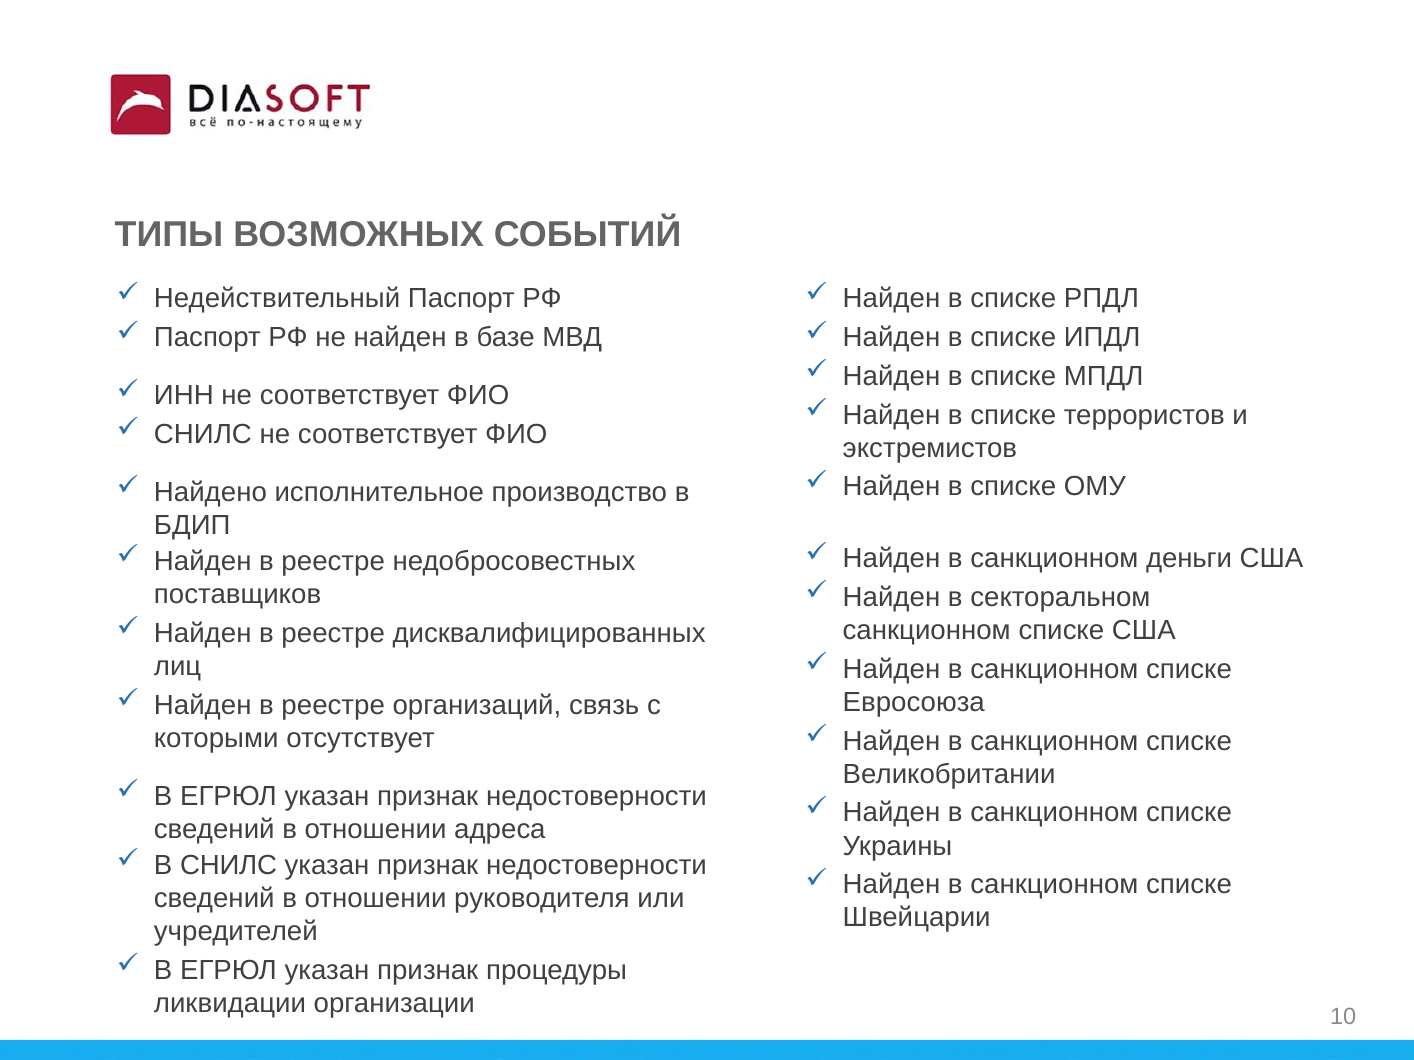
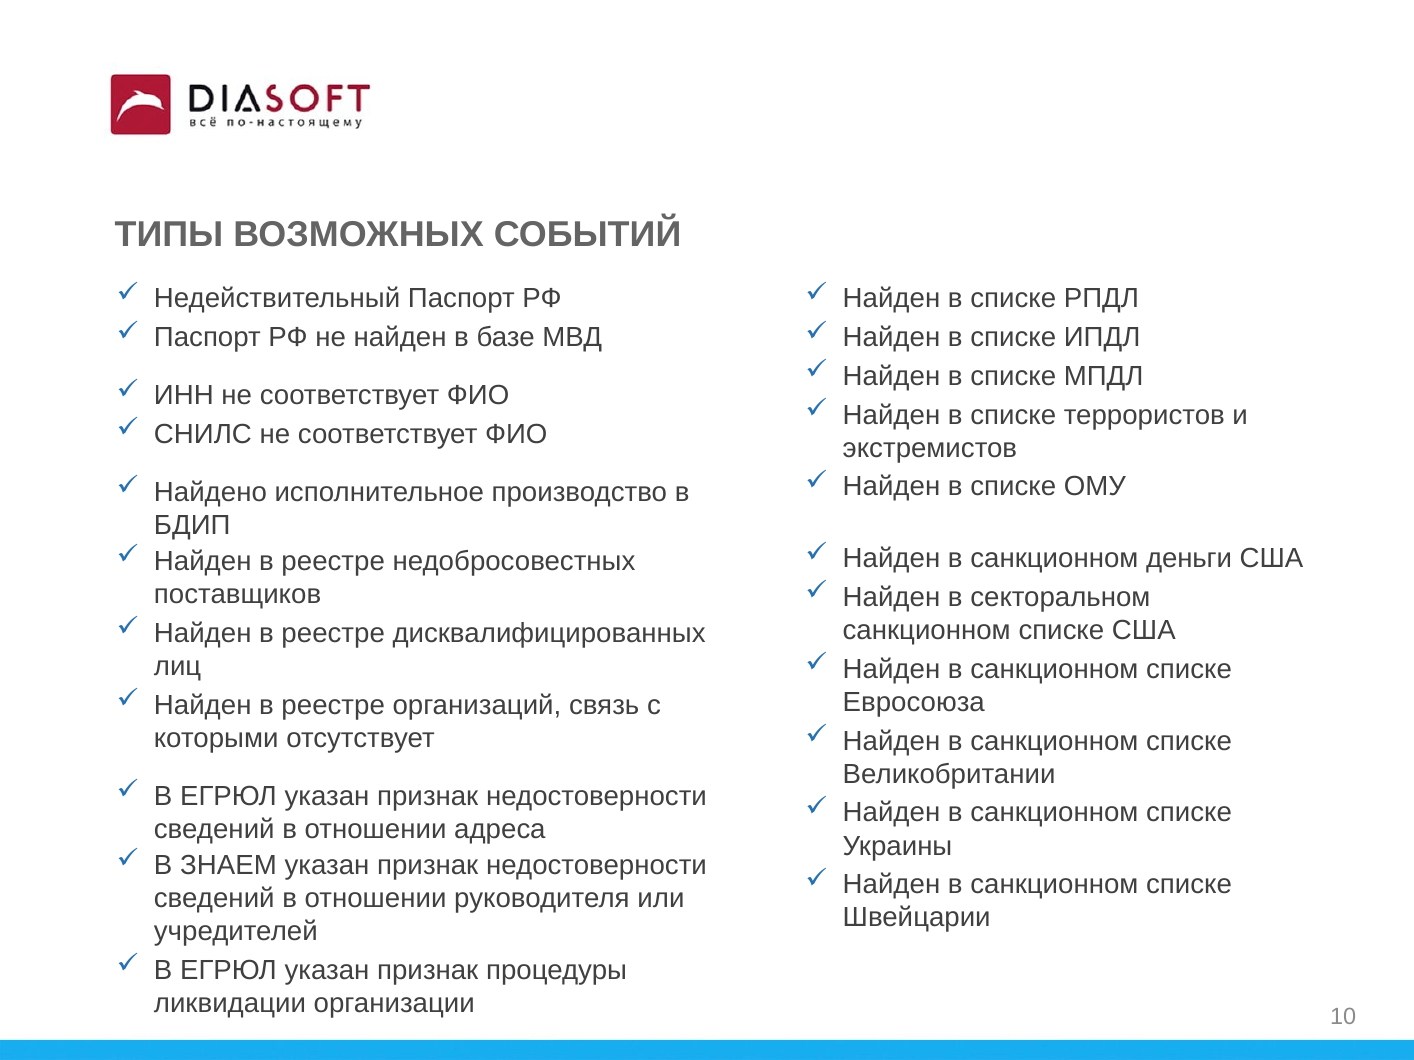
В СНИЛС: СНИЛС -> ЗНАЕМ
